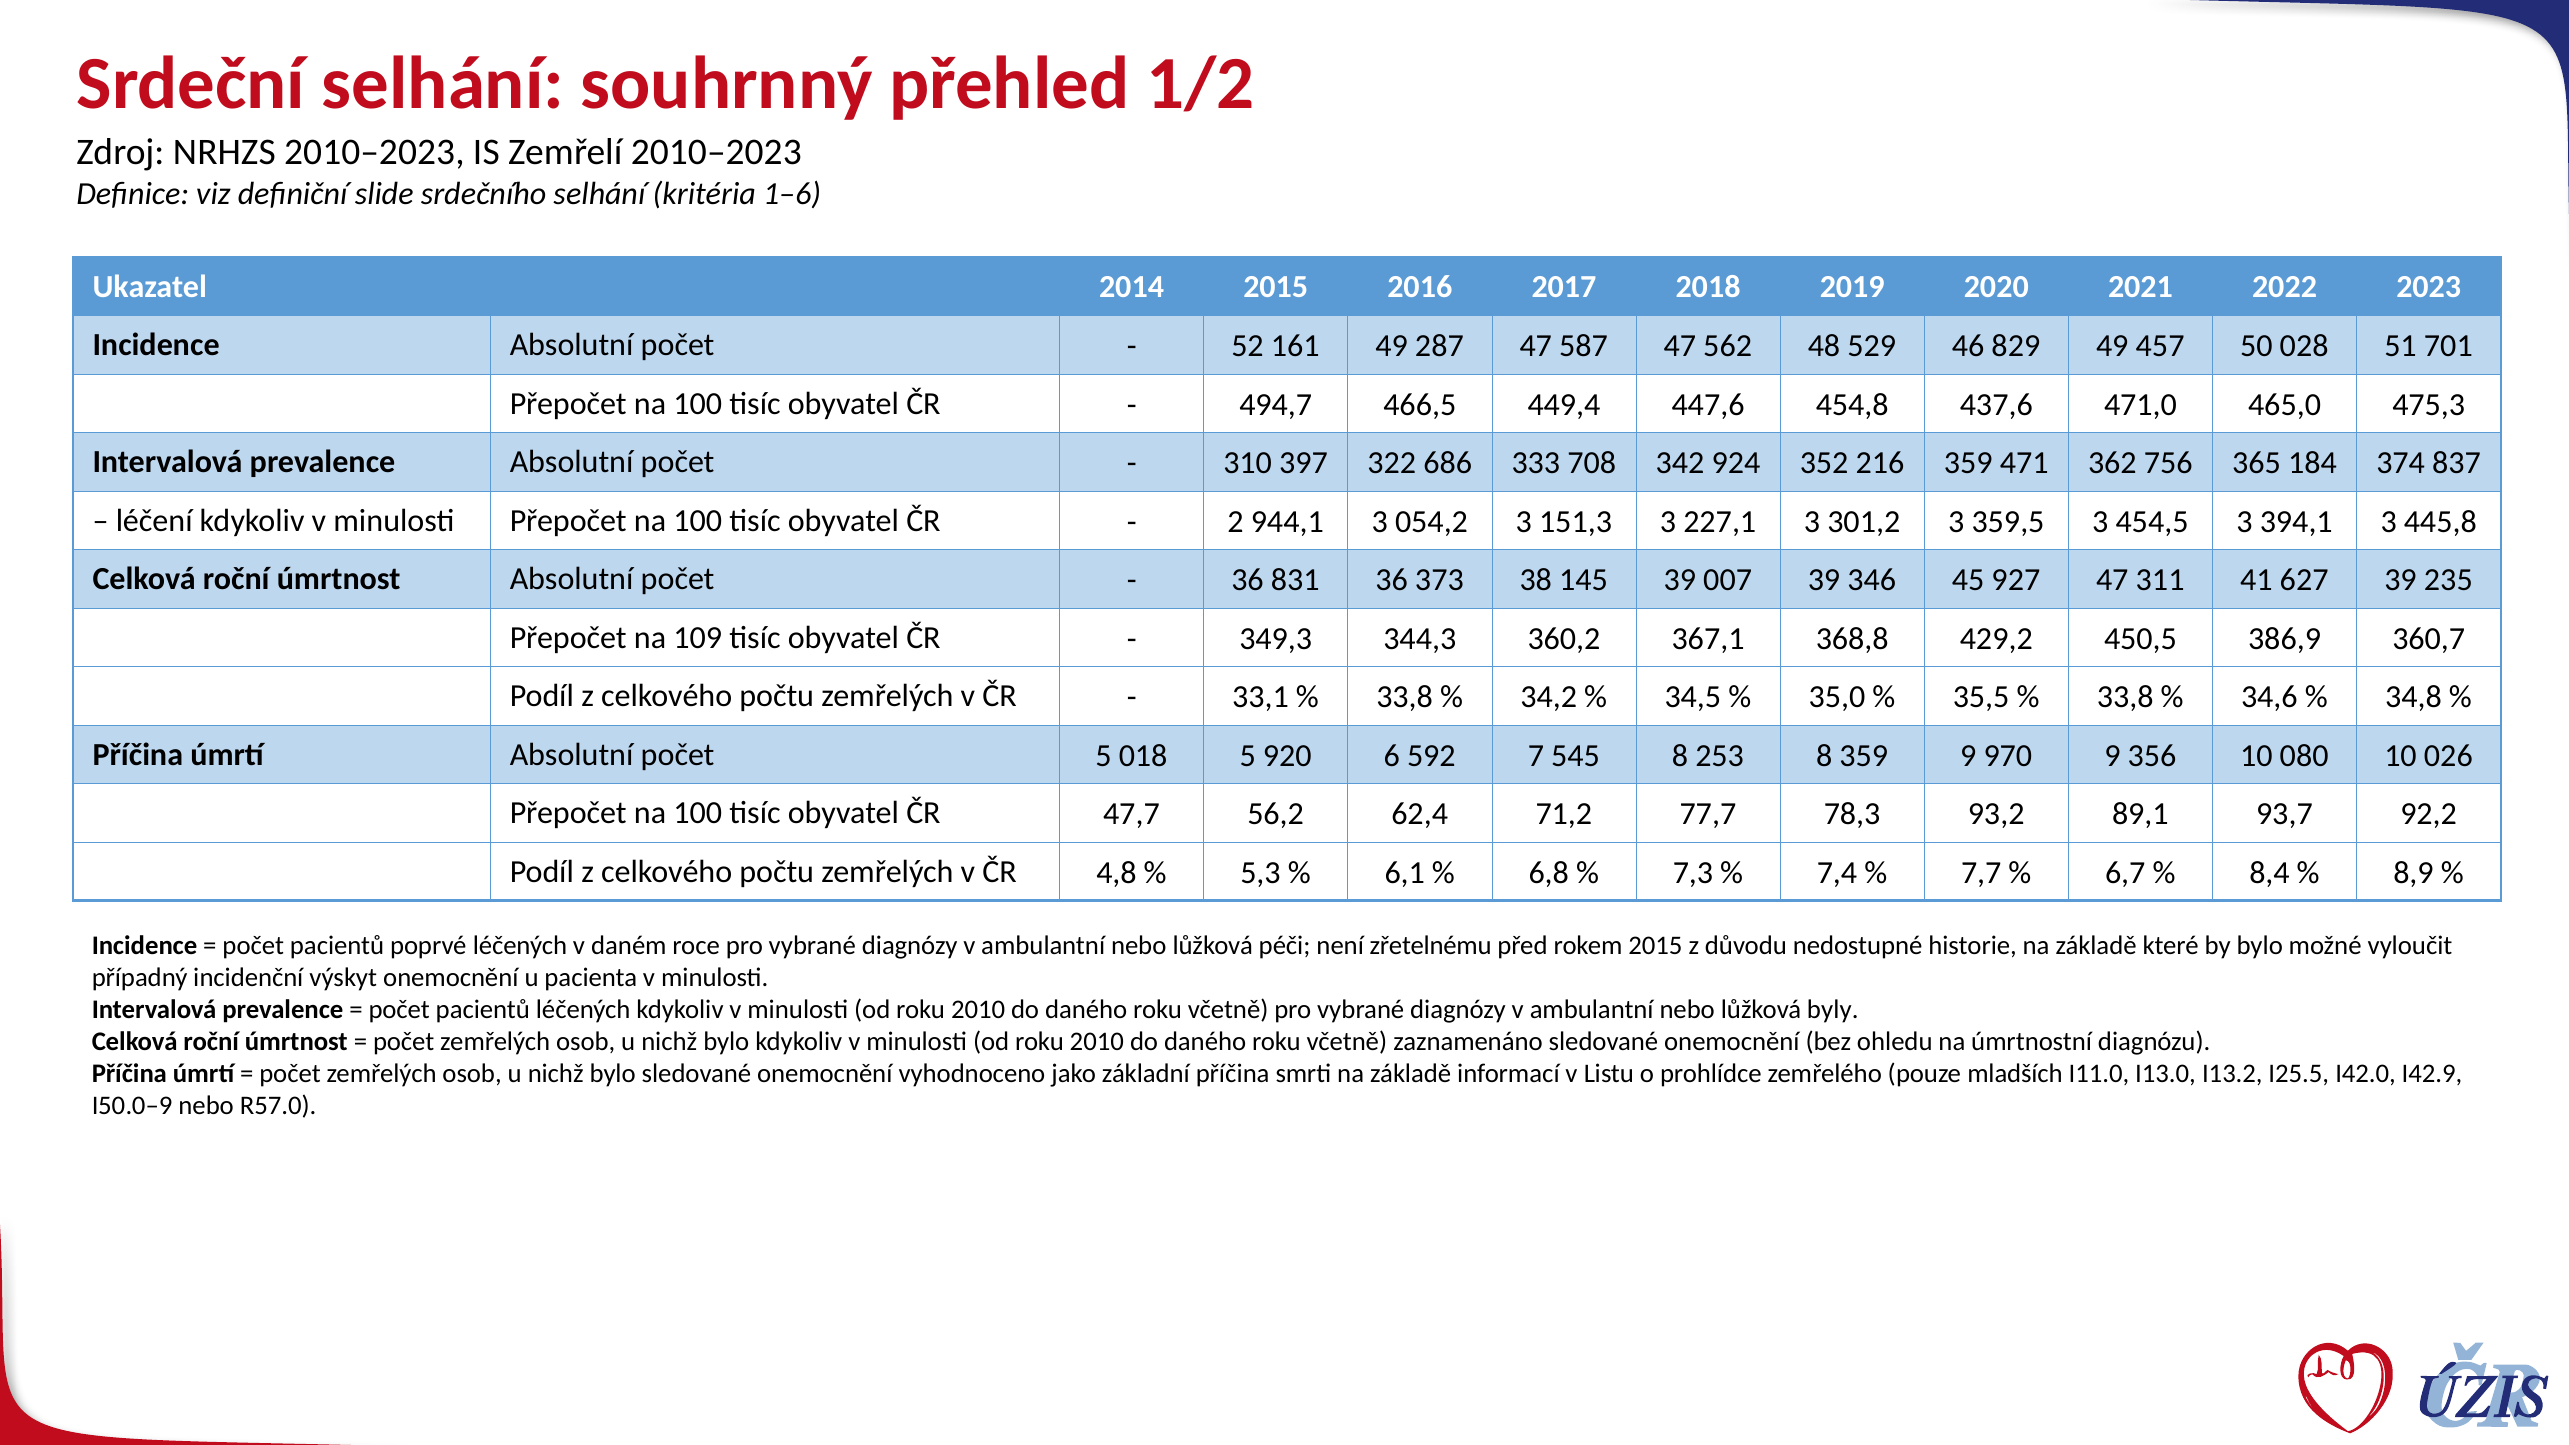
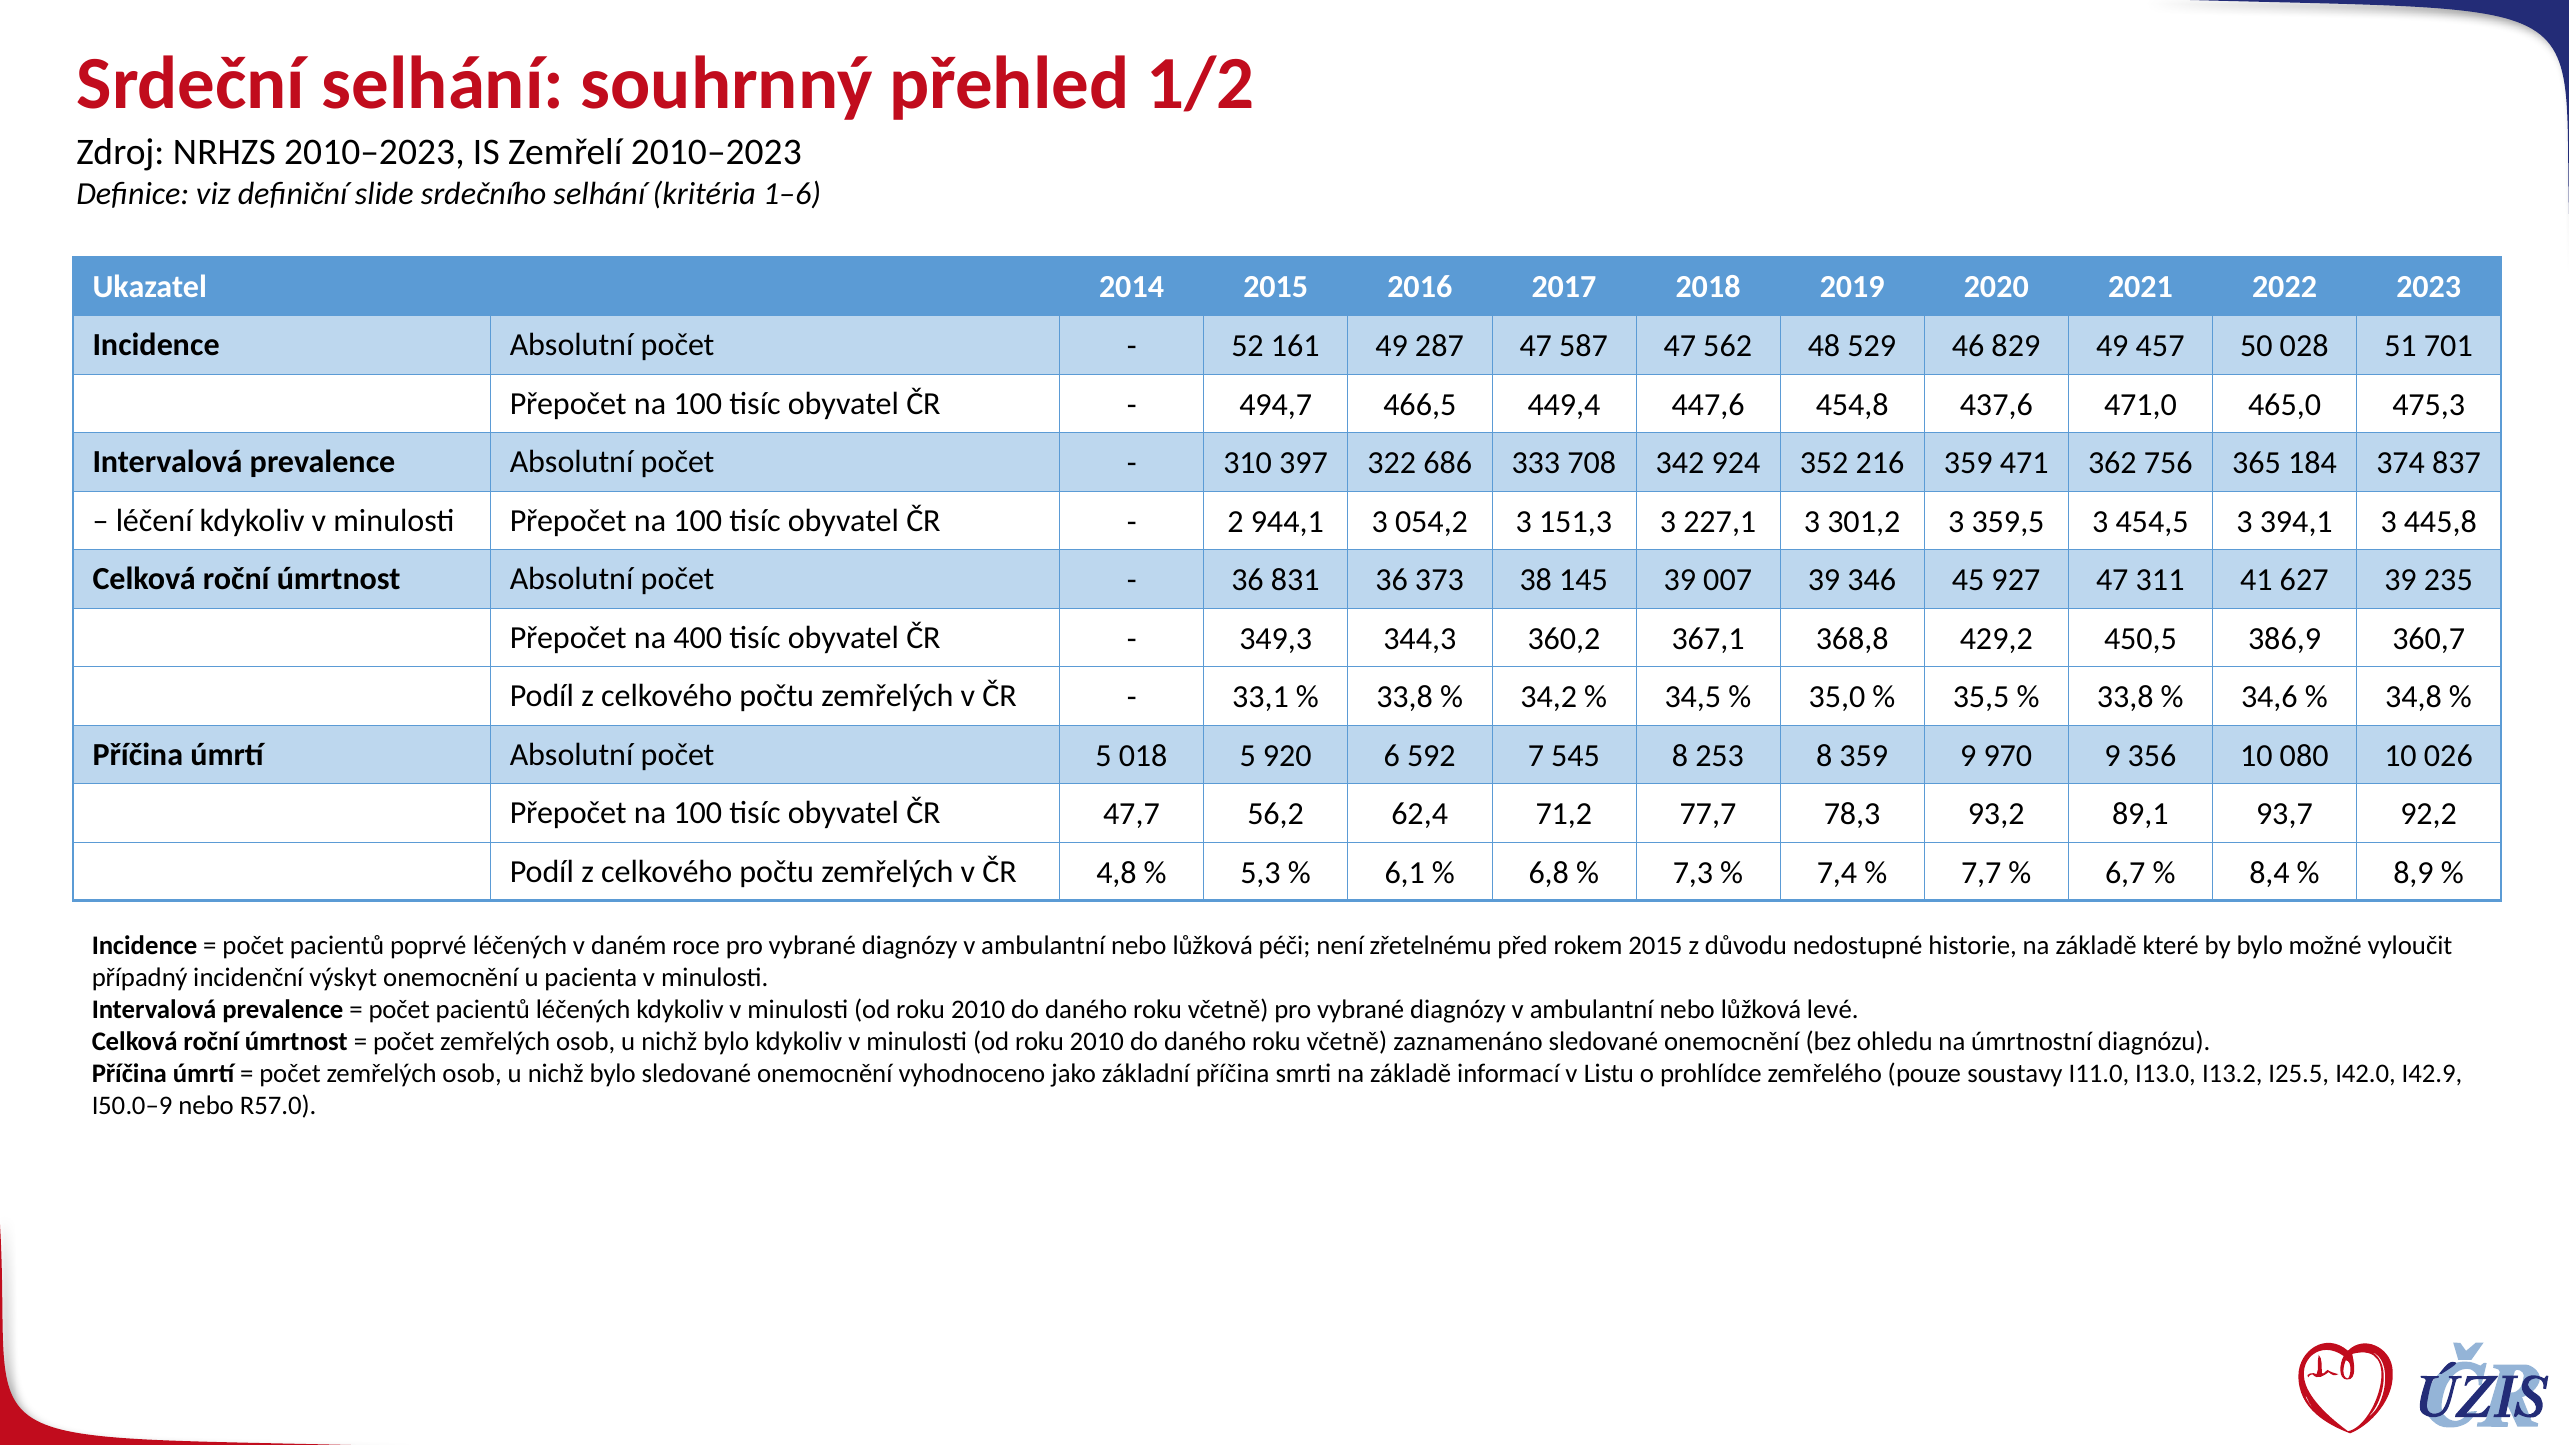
109: 109 -> 400
byly: byly -> levé
mladších: mladších -> soustavy
